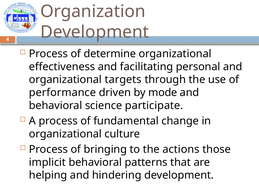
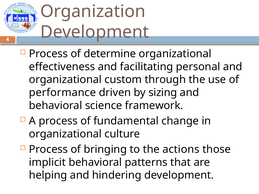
targets: targets -> custom
mode: mode -> sizing
participate: participate -> framework
